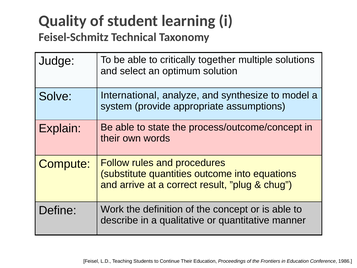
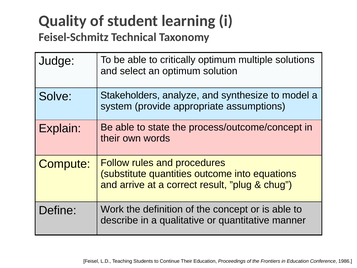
critically together: together -> optimum
International: International -> Stakeholders
